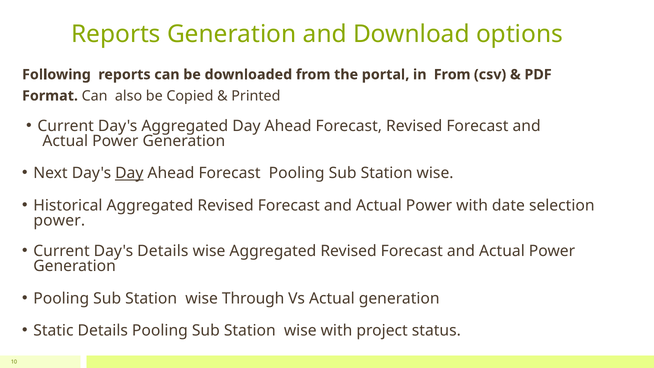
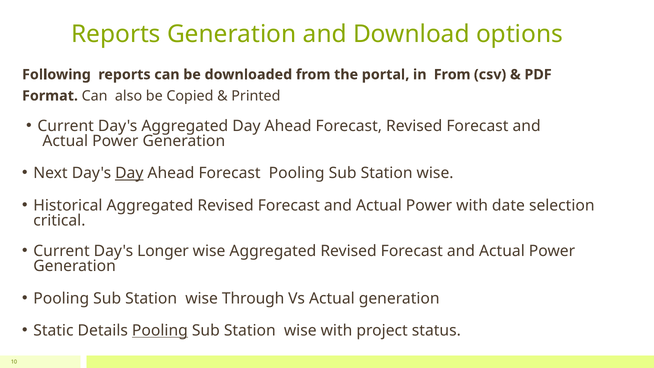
power at (59, 221): power -> critical
Day's Details: Details -> Longer
Pooling at (160, 330) underline: none -> present
